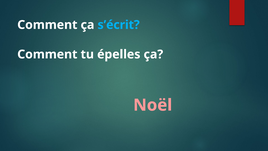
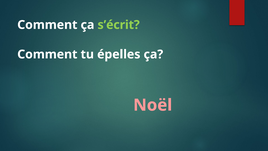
s’écrit colour: light blue -> light green
